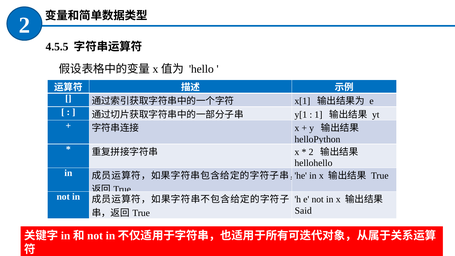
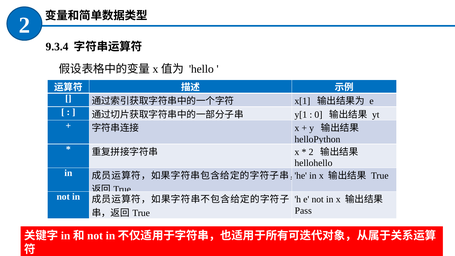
4.5.5: 4.5.5 -> 9.3.4
1: 1 -> 0
Said: Said -> Pass
